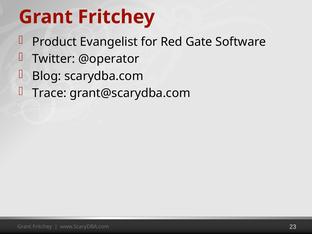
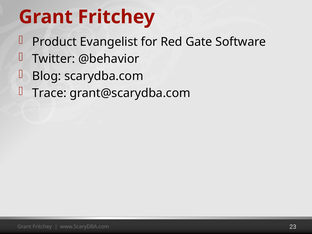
@operator: @operator -> @behavior
